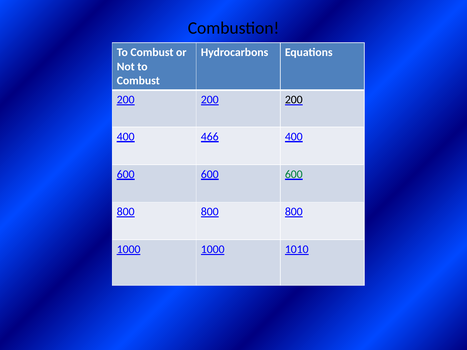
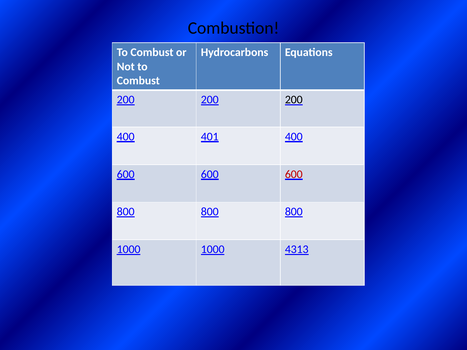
466: 466 -> 401
600 at (294, 174) colour: green -> red
1010: 1010 -> 4313
